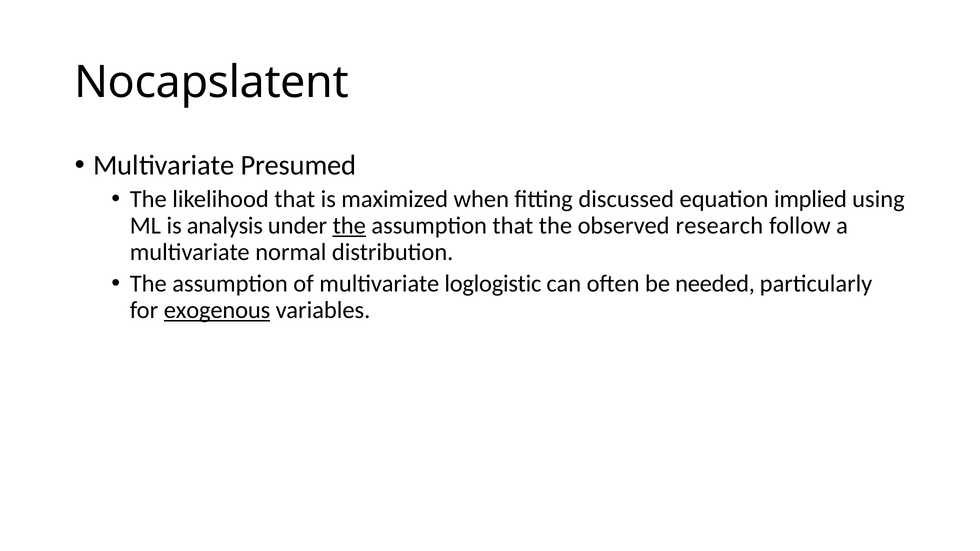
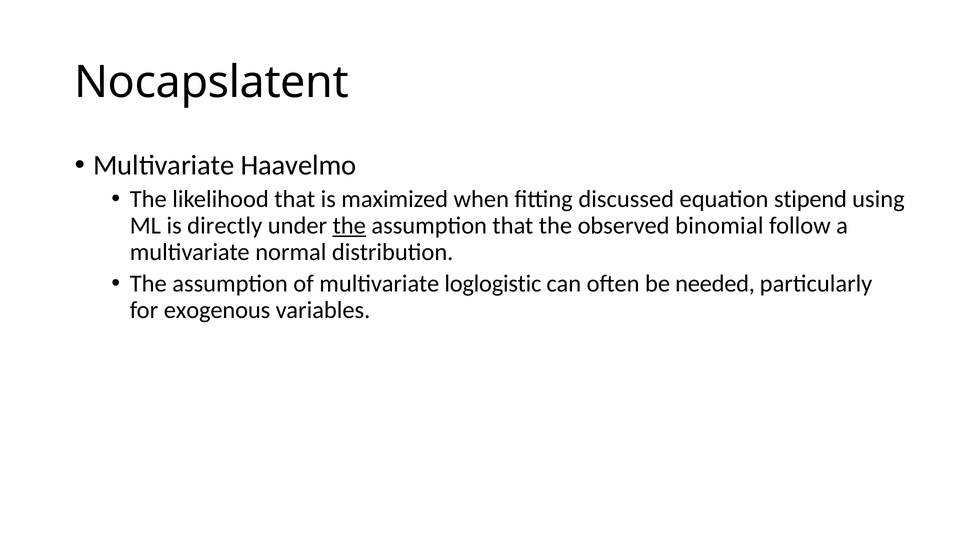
Presumed: Presumed -> Haavelmo
implied: implied -> stipend
analysis: analysis -> directly
research: research -> binomial
exogenous underline: present -> none
